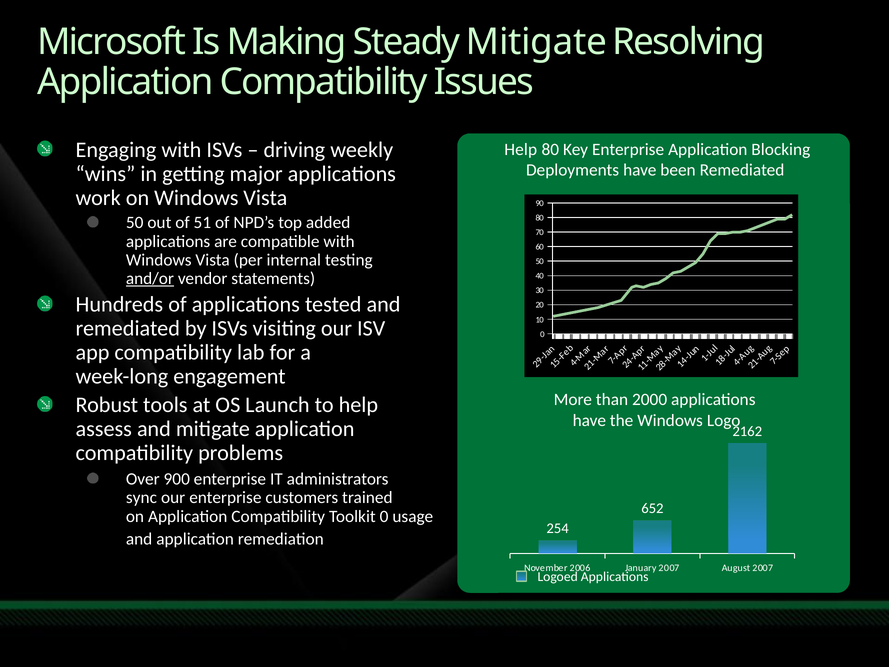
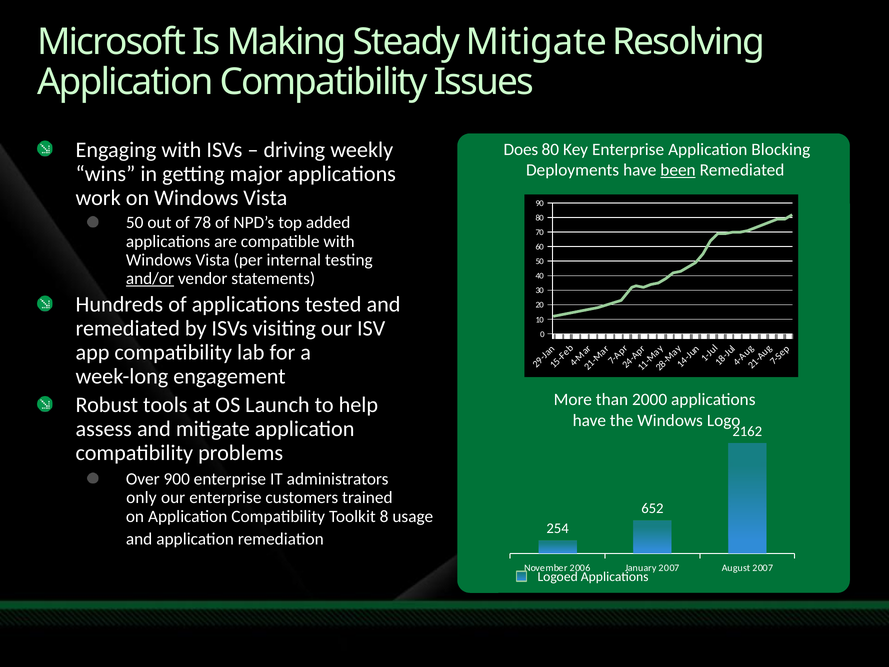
Help at (521, 149): Help -> Does
been underline: none -> present
51: 51 -> 78
sync: sync -> only
Toolkit 0: 0 -> 8
